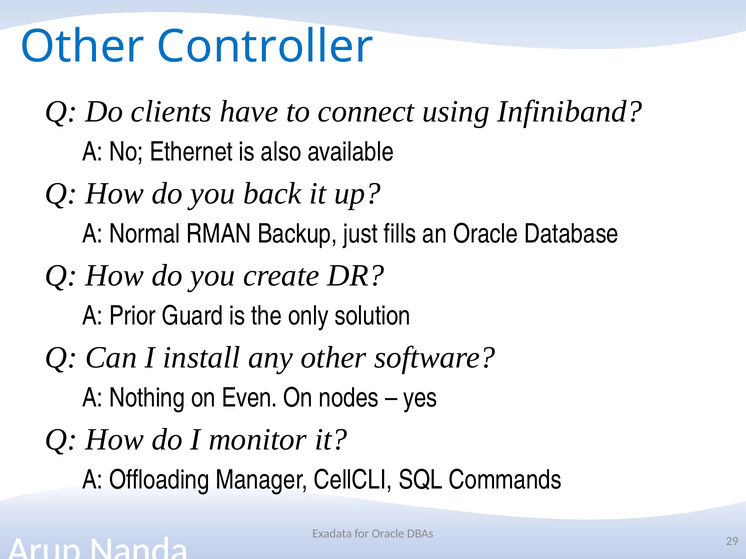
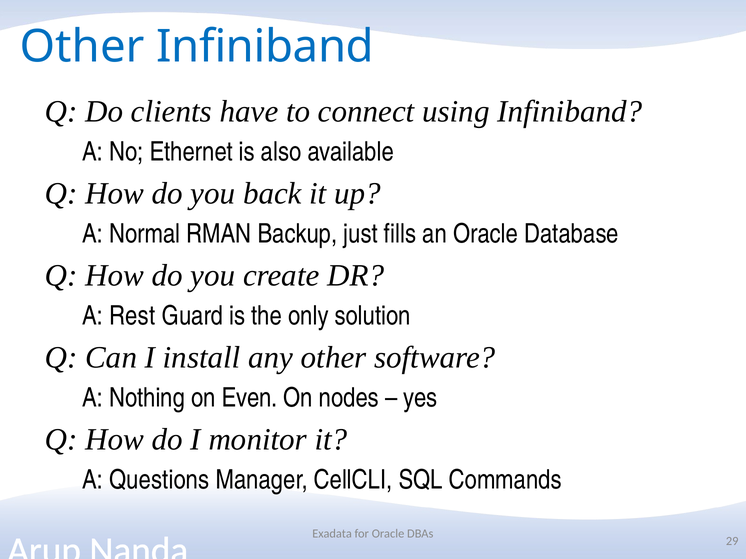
Other Controller: Controller -> Infiniband
Prior: Prior -> Rest
Offloading: Offloading -> Questions
